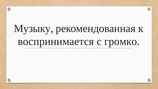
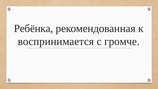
Музыку: Музыку -> Ребёнка
громко: громко -> громче
